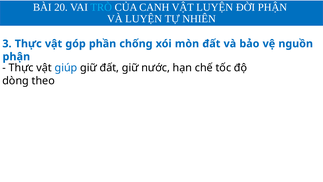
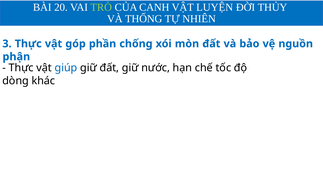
TRÒ colour: light blue -> light green
ĐỜI PHẬN: PHẬN -> THỦY
VÀ LUYỆN: LUYỆN -> THỐNG
theo: theo -> khác
